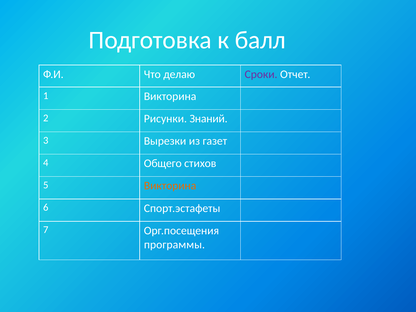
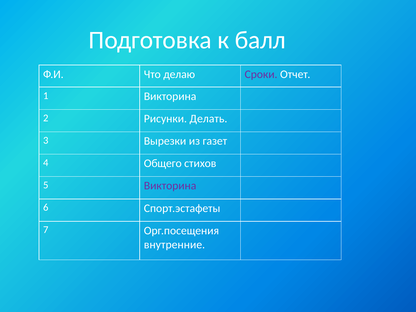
Знаний: Знаний -> Делать
Викторина at (170, 186) colour: orange -> purple
программы: программы -> внутренние
